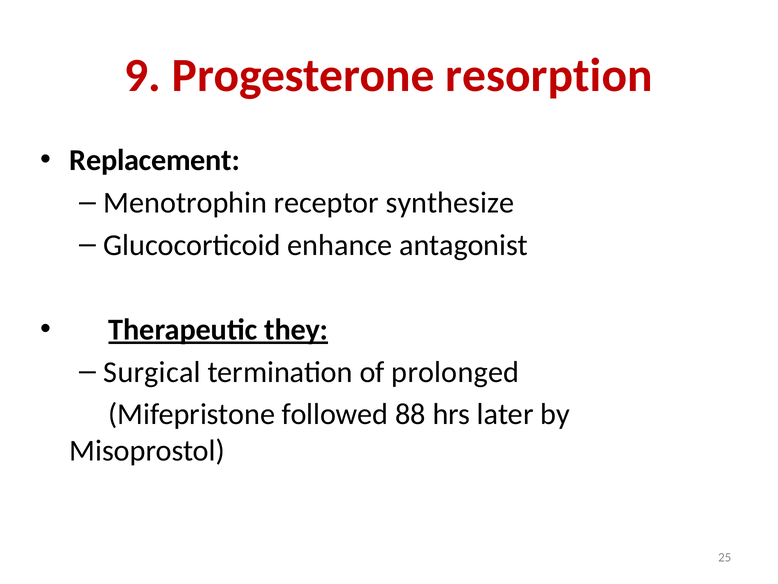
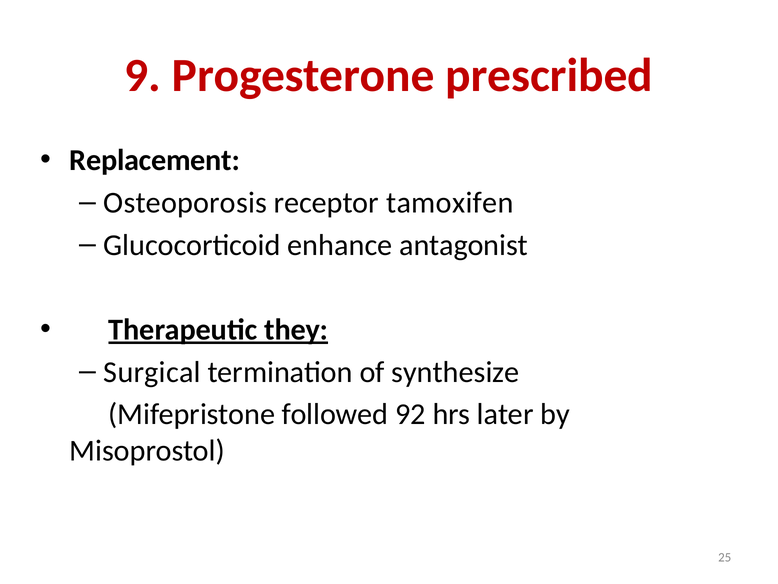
resorption: resorption -> prescribed
Menotrophin: Menotrophin -> Osteoporosis
synthesize: synthesize -> tamoxifen
prolonged: prolonged -> synthesize
88: 88 -> 92
